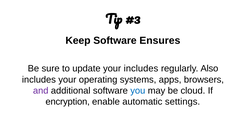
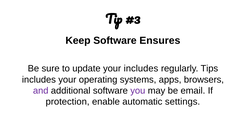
Also: Also -> Tips
you colour: blue -> purple
cloud: cloud -> email
encryption: encryption -> protection
